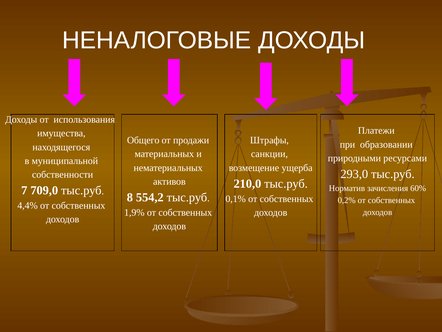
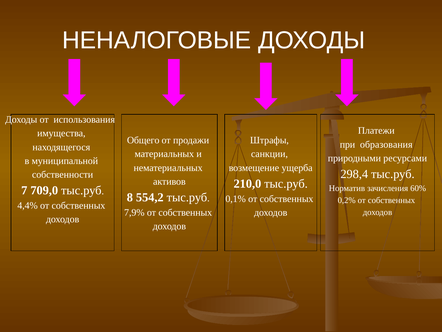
образовании: образовании -> образования
293,0: 293,0 -> 298,4
1,9%: 1,9% -> 7,9%
